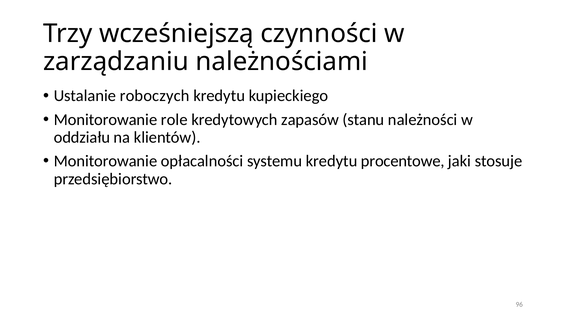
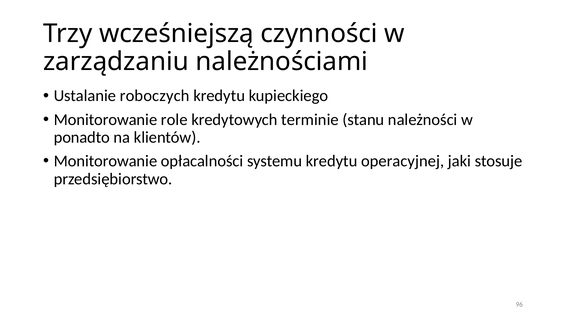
zapasów: zapasów -> terminie
oddziału: oddziału -> ponadto
procentowe: procentowe -> operacyjnej
